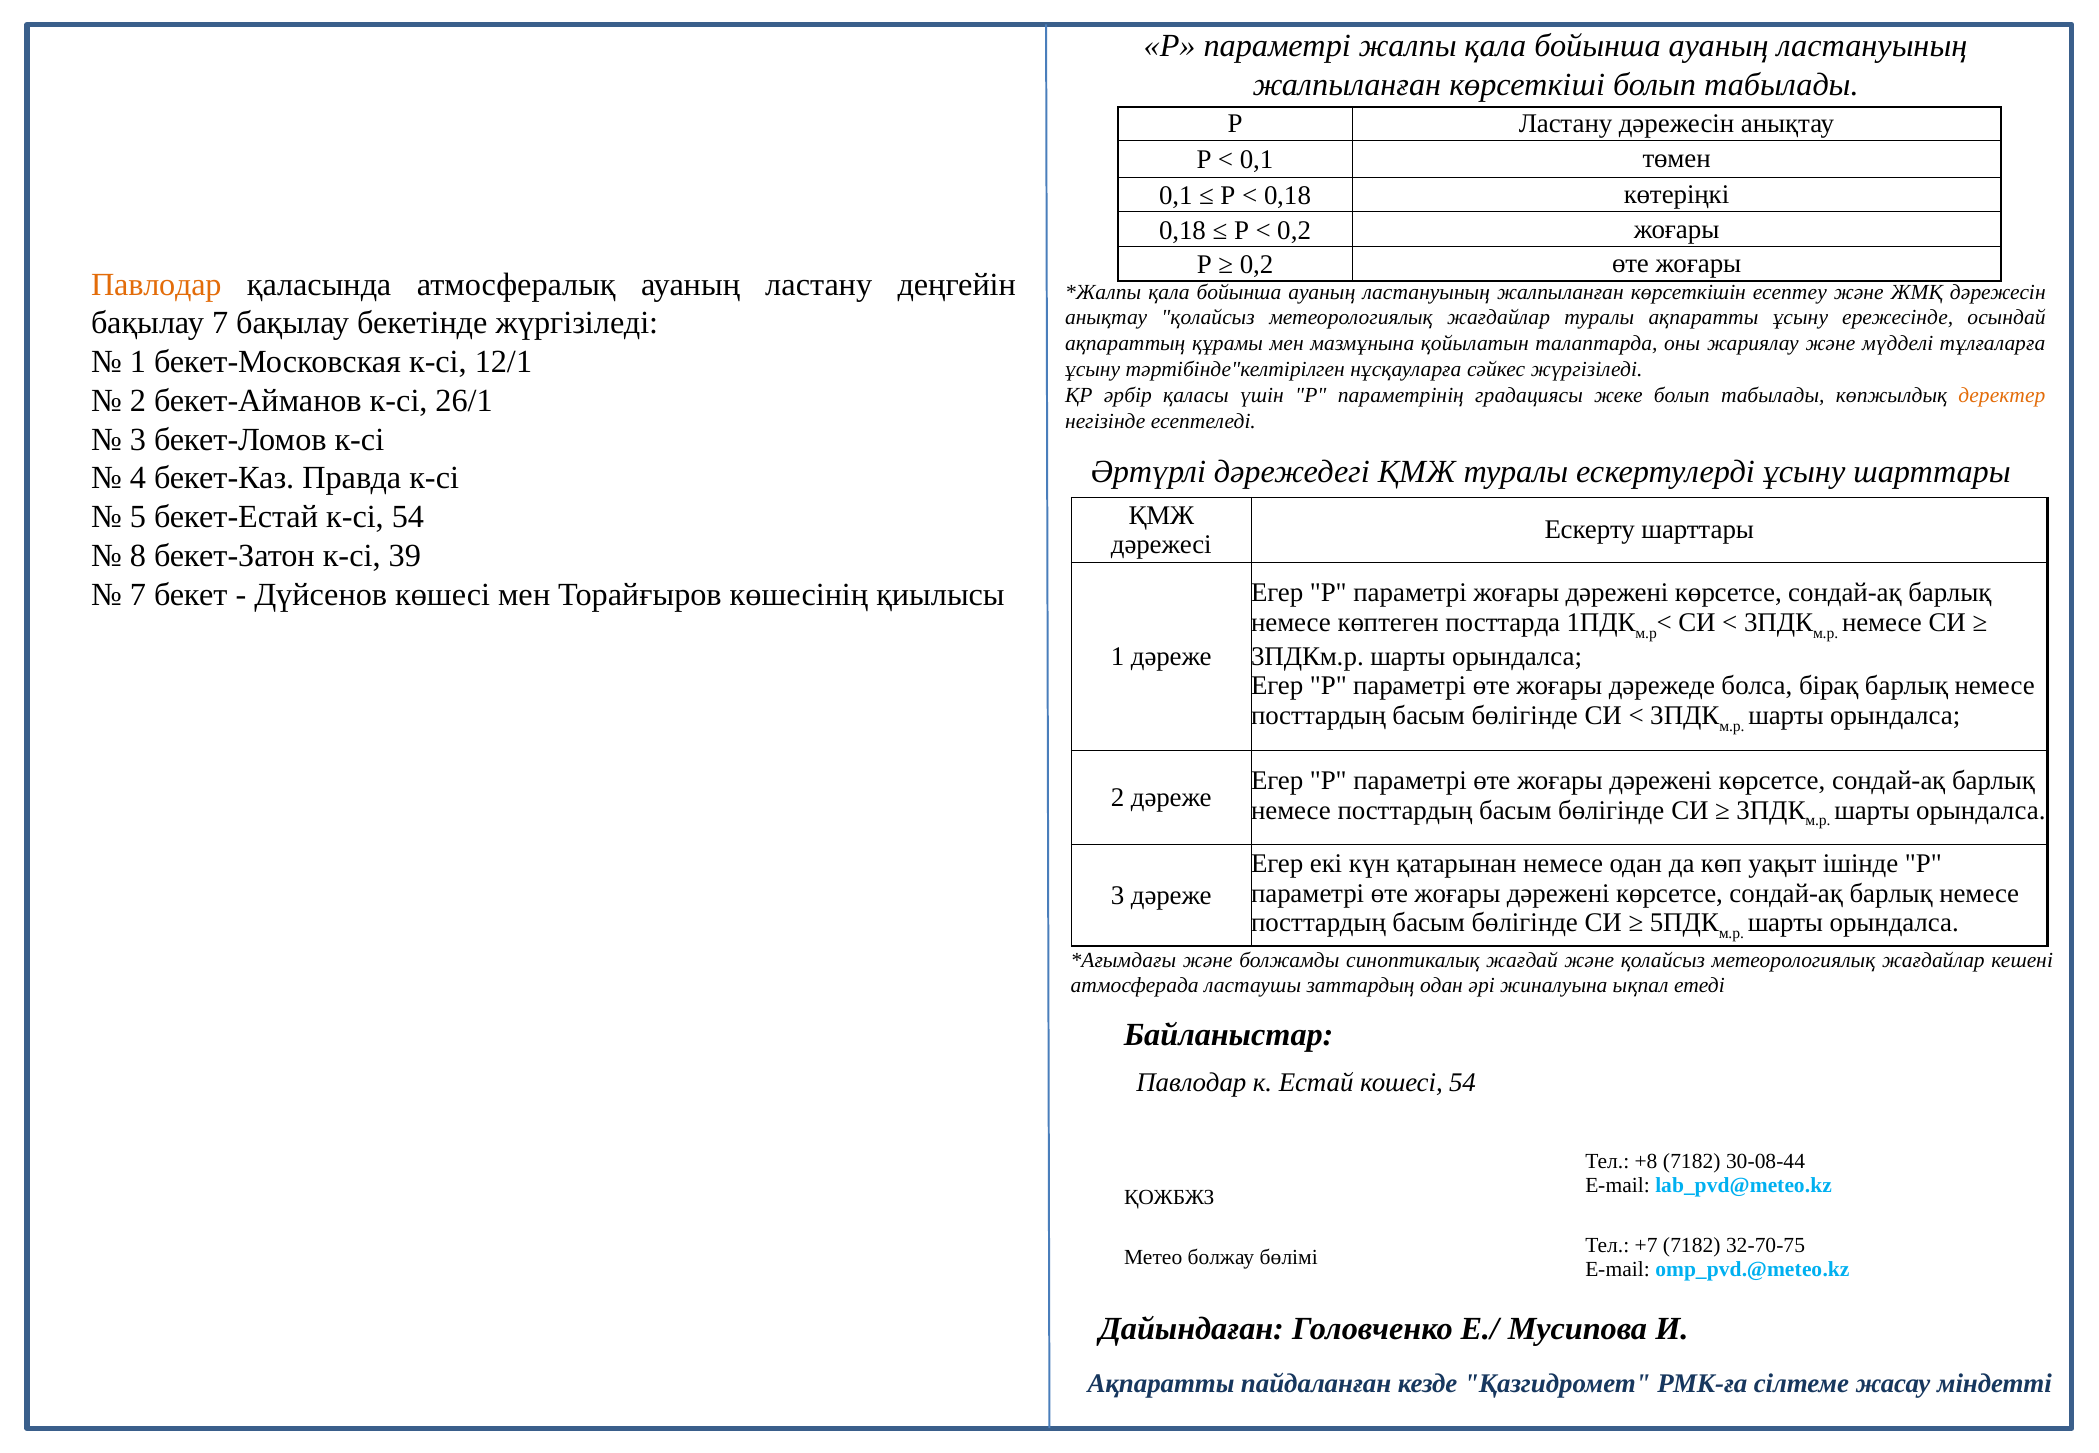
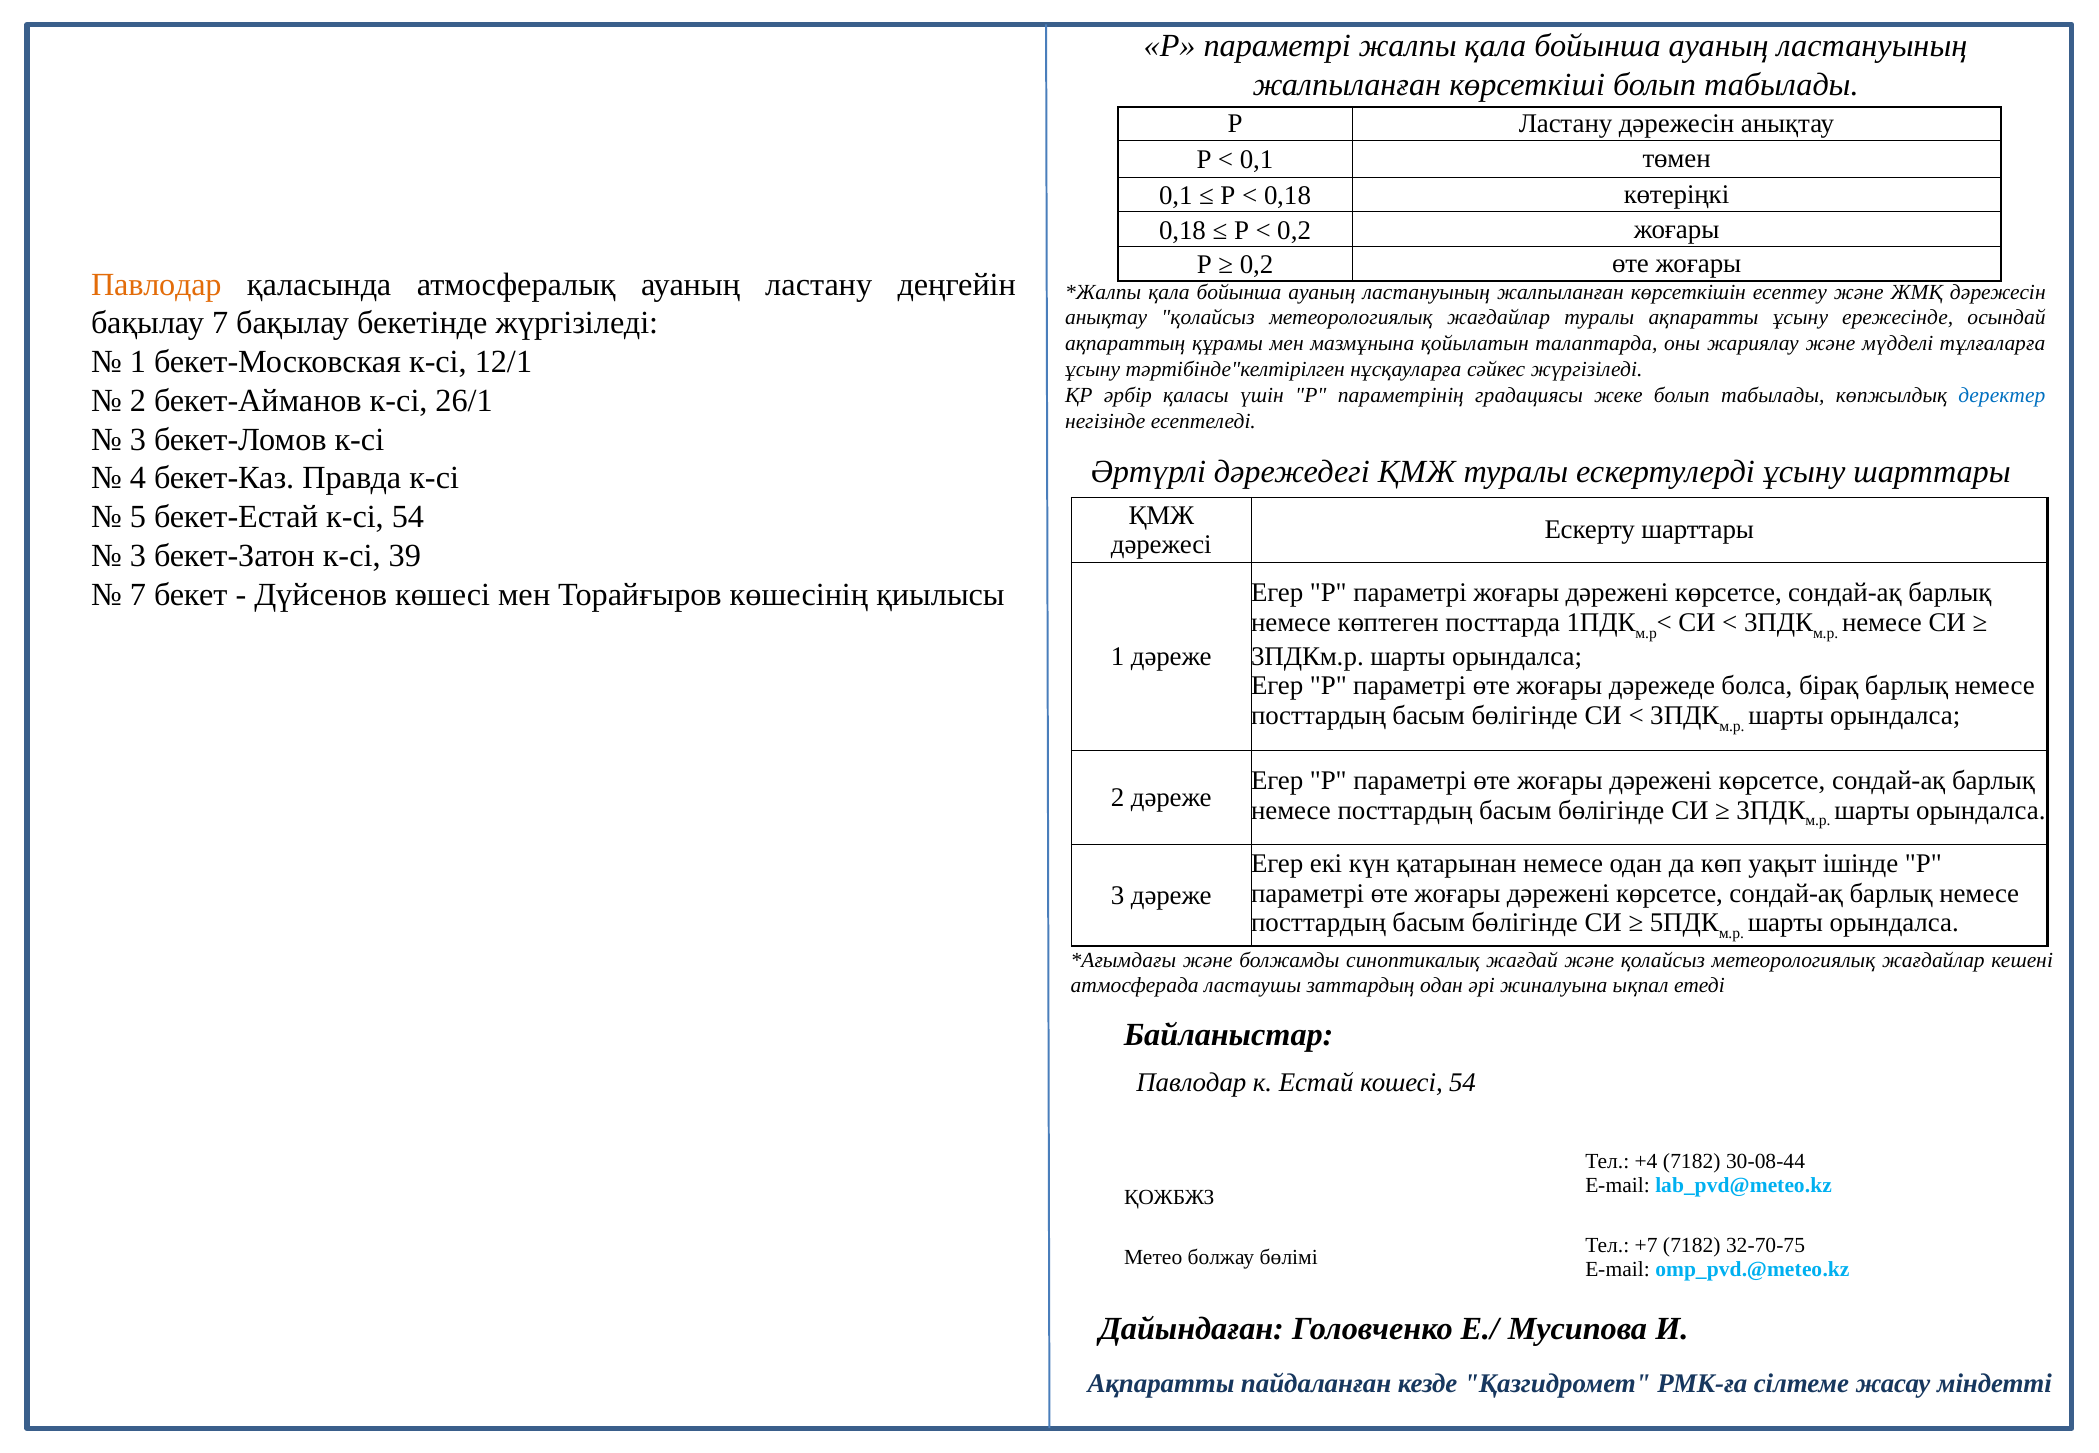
деректер colour: orange -> blue
8 at (138, 556): 8 -> 3
+8: +8 -> +4
